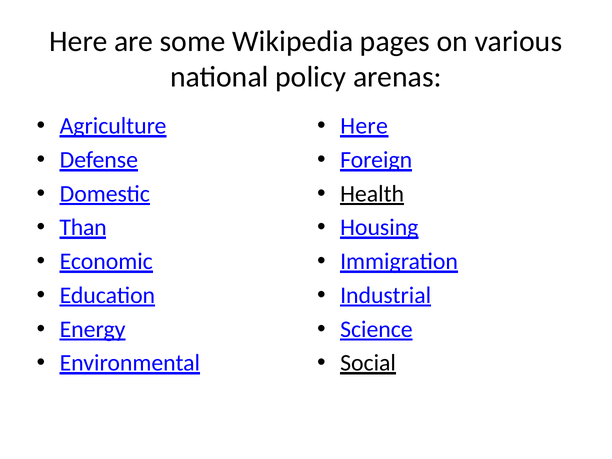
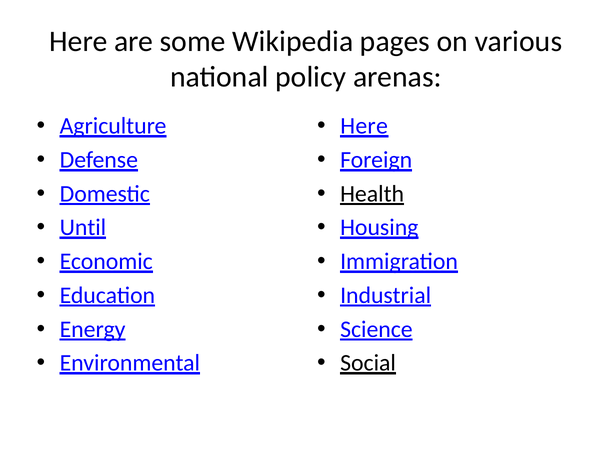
Than: Than -> Until
